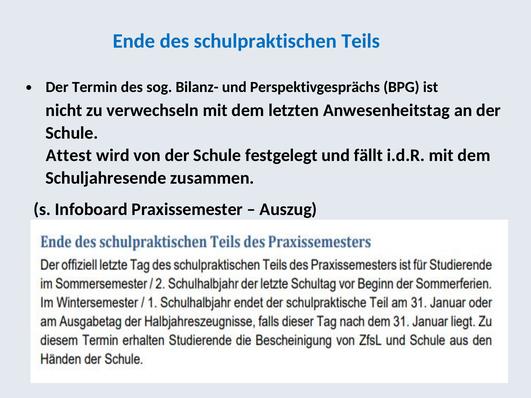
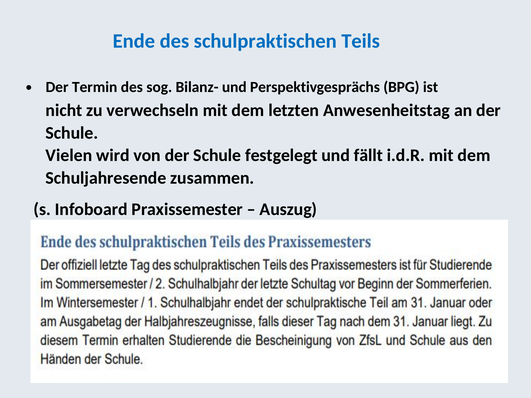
Attest: Attest -> Vielen
